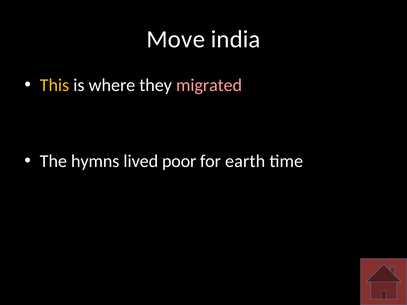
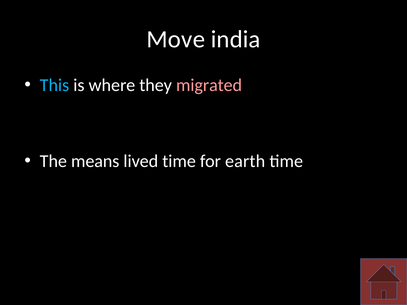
This colour: yellow -> light blue
hymns: hymns -> means
lived poor: poor -> time
